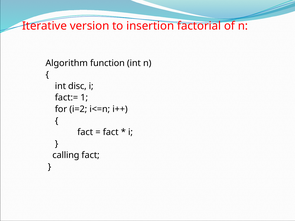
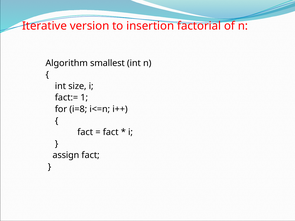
function: function -> smallest
disc: disc -> size
i=2: i=2 -> i=8
calling: calling -> assign
